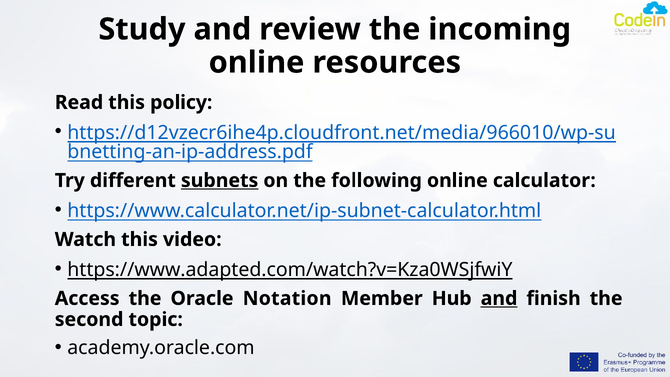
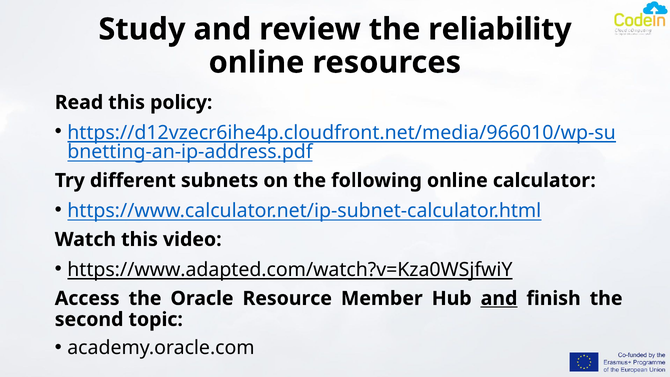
incoming: incoming -> reliability
subnets underline: present -> none
Notation: Notation -> Resource
